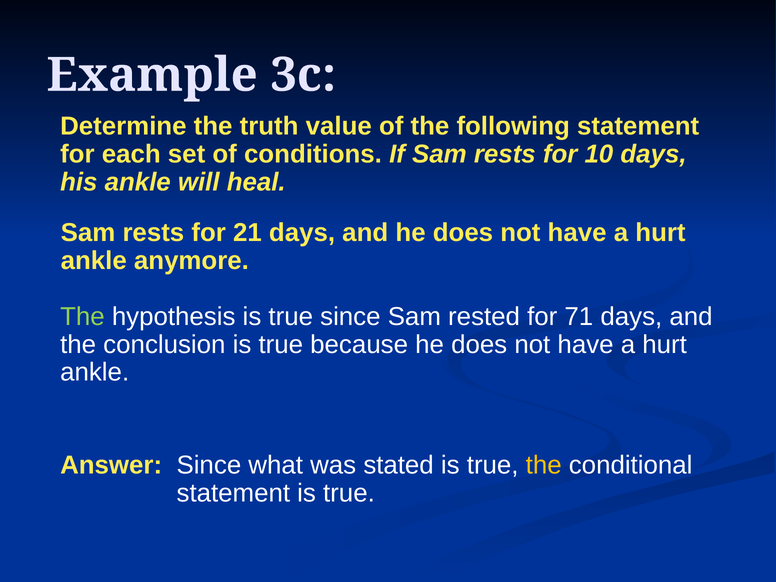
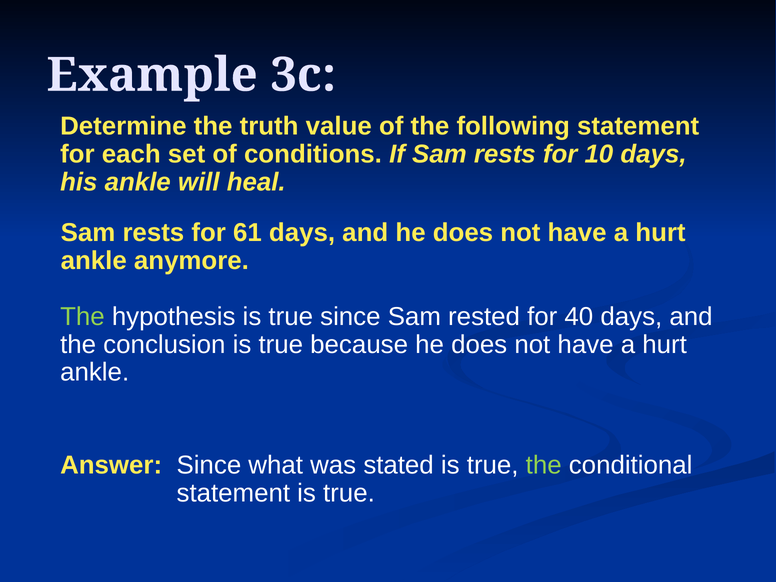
21: 21 -> 61
71: 71 -> 40
the at (544, 465) colour: yellow -> light green
